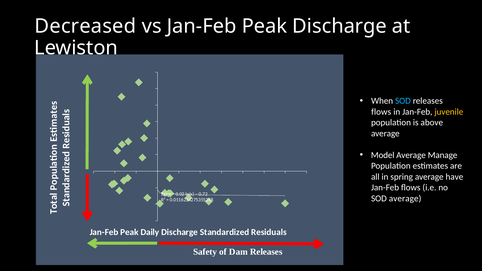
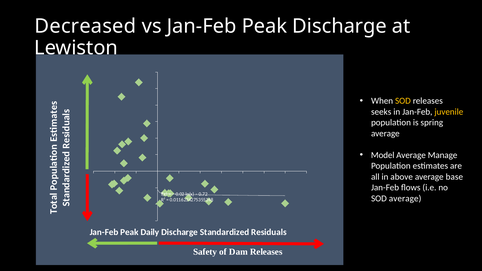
SOD at (403, 101) colour: light blue -> yellow
flows at (381, 112): flows -> seeks
above: above -> spring
spring: spring -> above
have: have -> base
